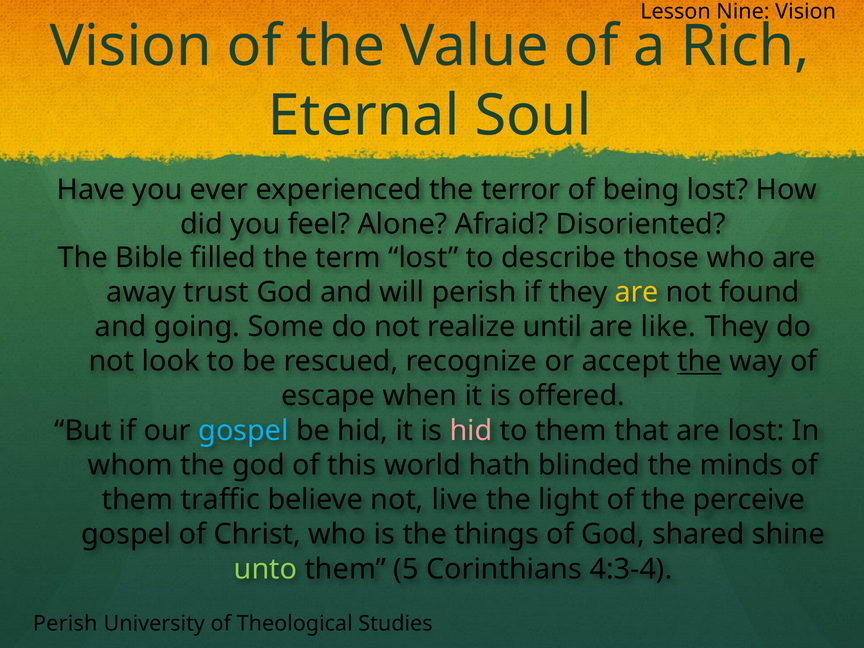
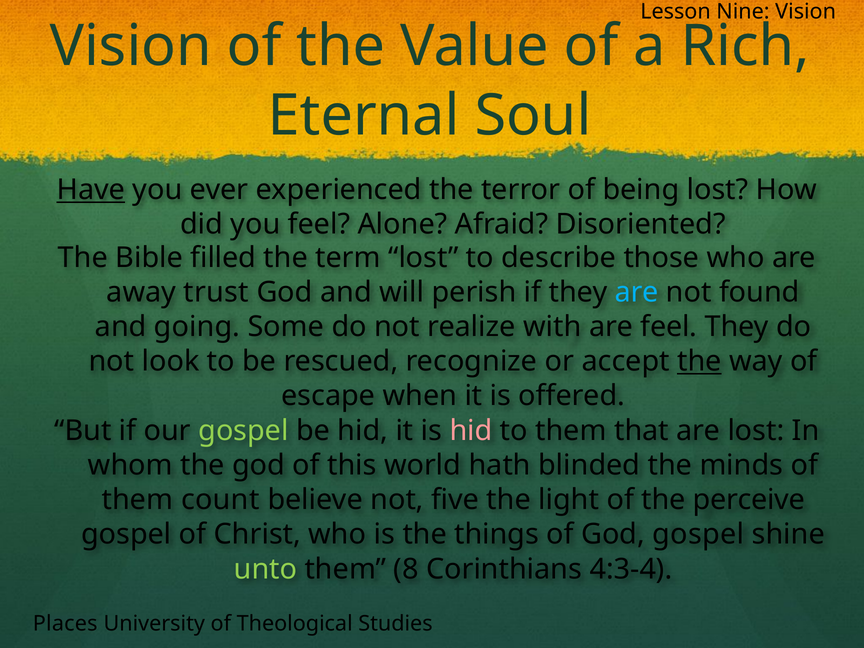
Have underline: none -> present
are at (637, 292) colour: yellow -> light blue
until: until -> with
are like: like -> feel
gospel at (243, 431) colour: light blue -> light green
traffic: traffic -> count
live: live -> five
God shared: shared -> gospel
5: 5 -> 8
Perish at (65, 623): Perish -> Places
